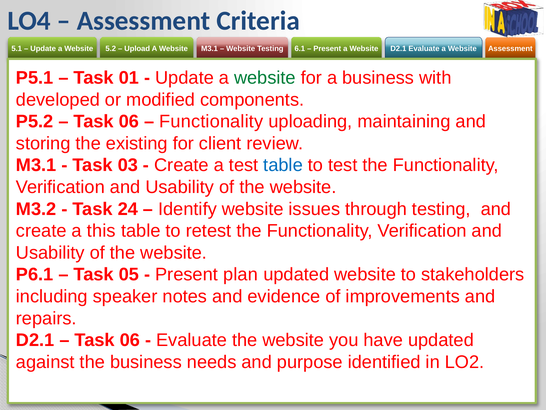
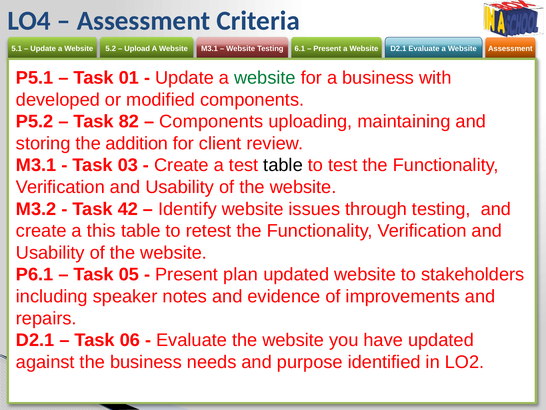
06 at (129, 121): 06 -> 82
Functionality at (211, 121): Functionality -> Components
existing: existing -> addition
table at (283, 165) colour: blue -> black
24: 24 -> 42
